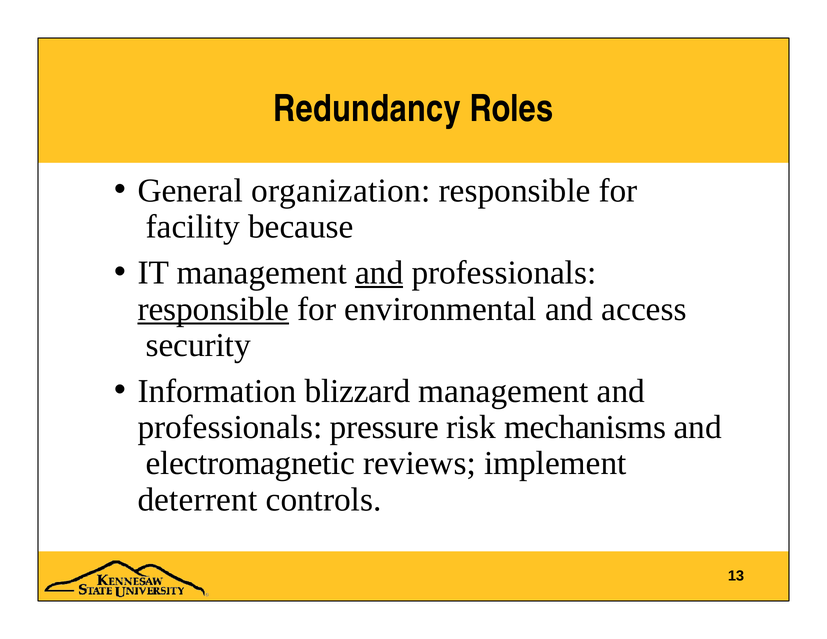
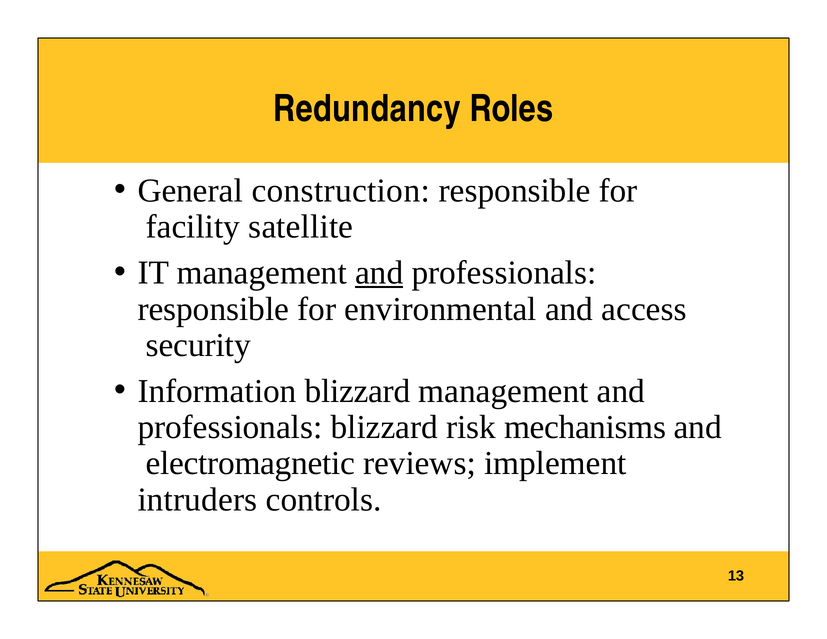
organization: organization -> construction
because: because -> satellite
responsible at (213, 309) underline: present -> none
professionals pressure: pressure -> blizzard
deterrent: deterrent -> intruders
